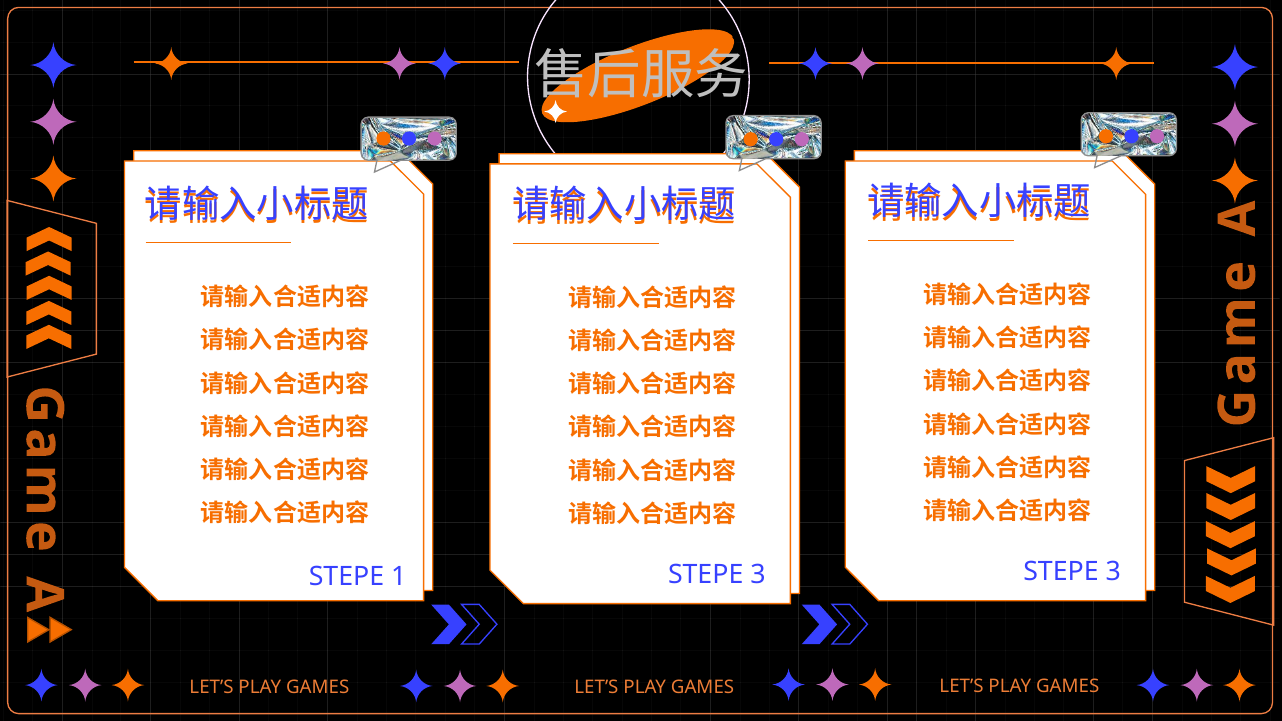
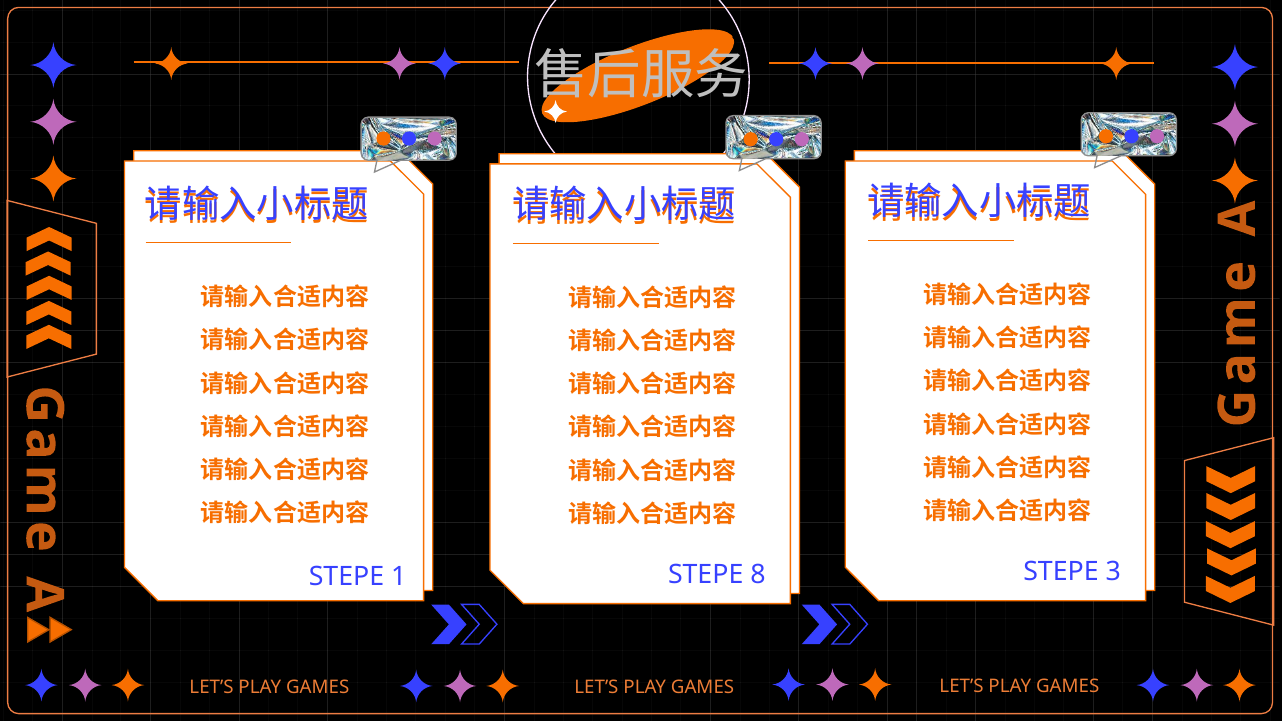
3 at (758, 575): 3 -> 8
